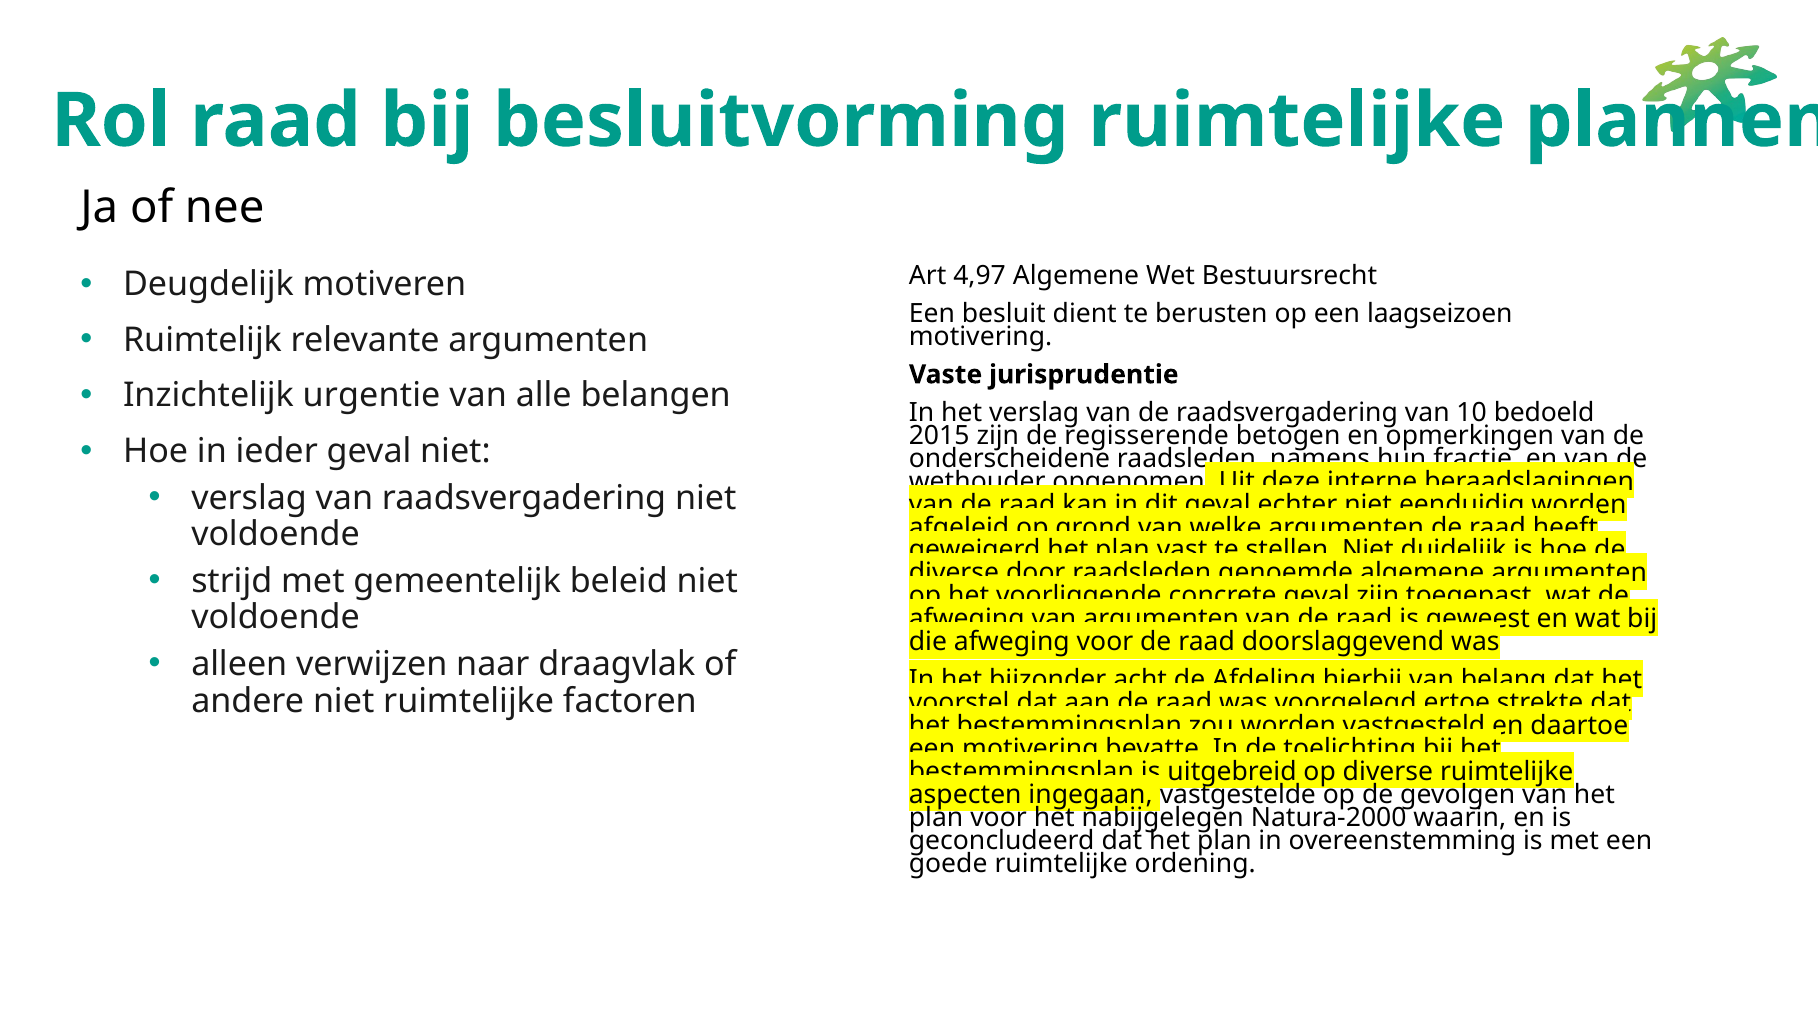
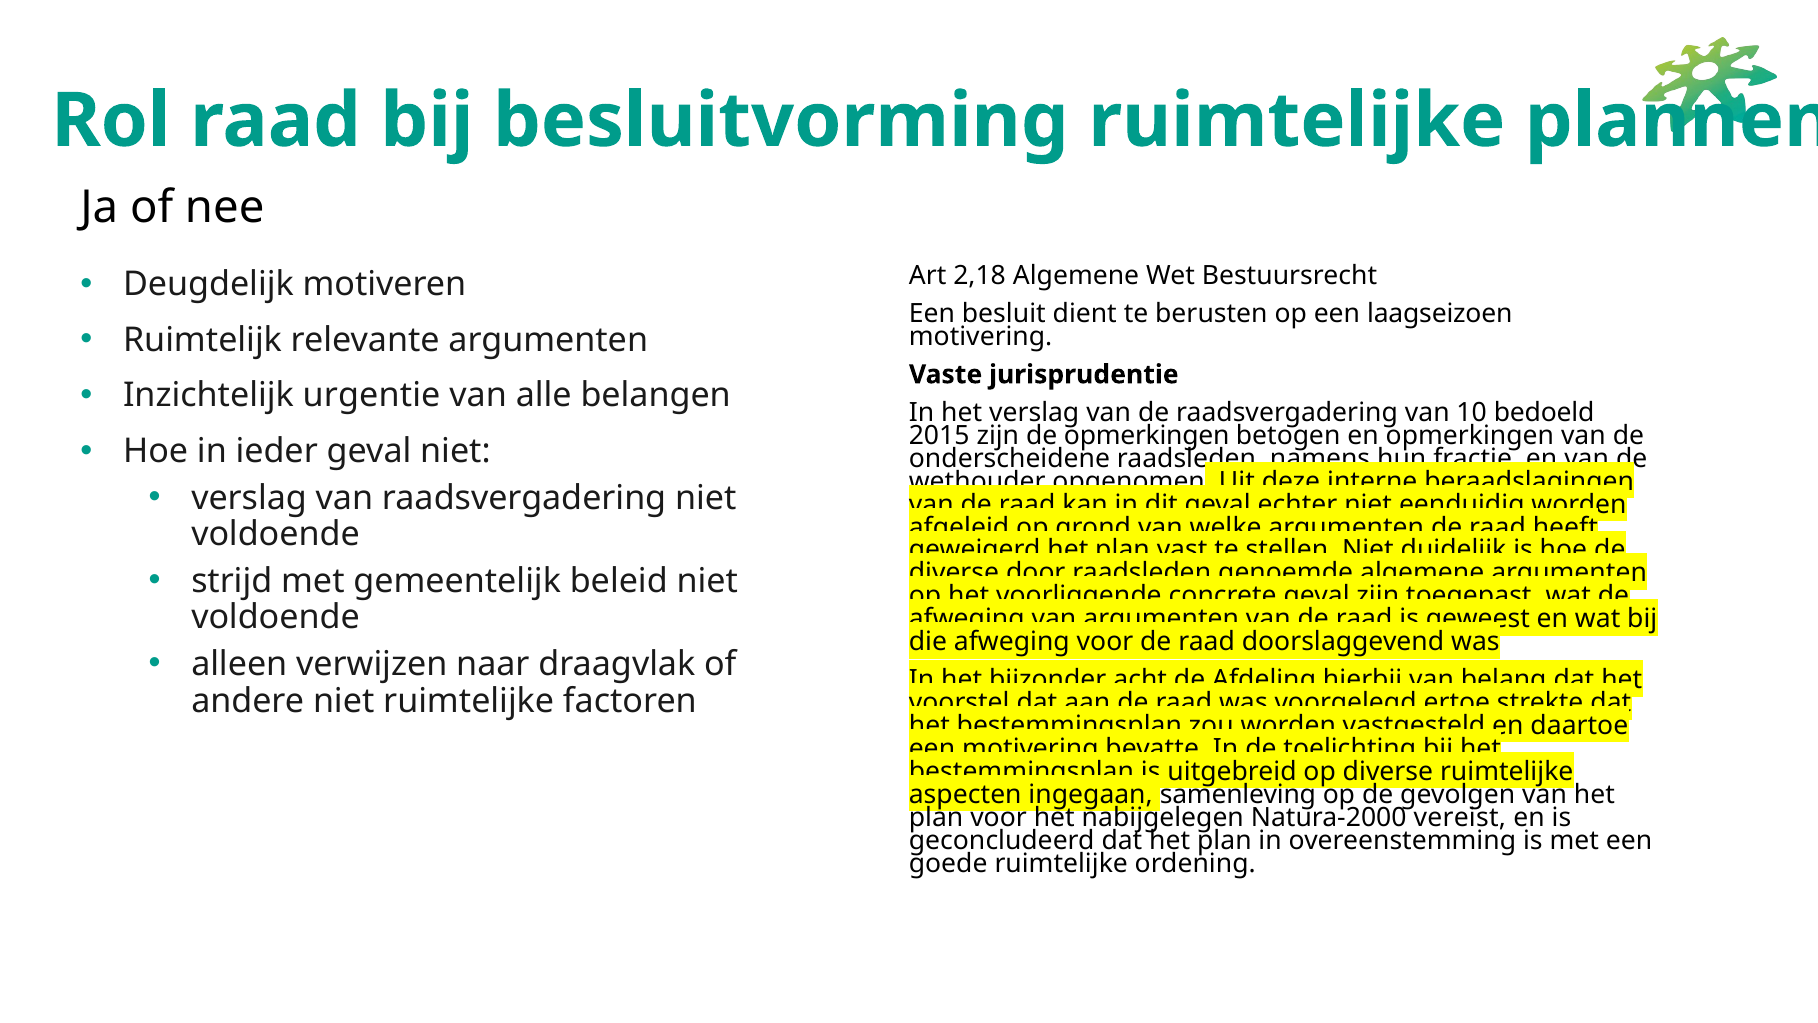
4,97: 4,97 -> 2,18
de regisserende: regisserende -> opmerkingen
vastgestelde: vastgestelde -> samenleving
waarin: waarin -> vereist
